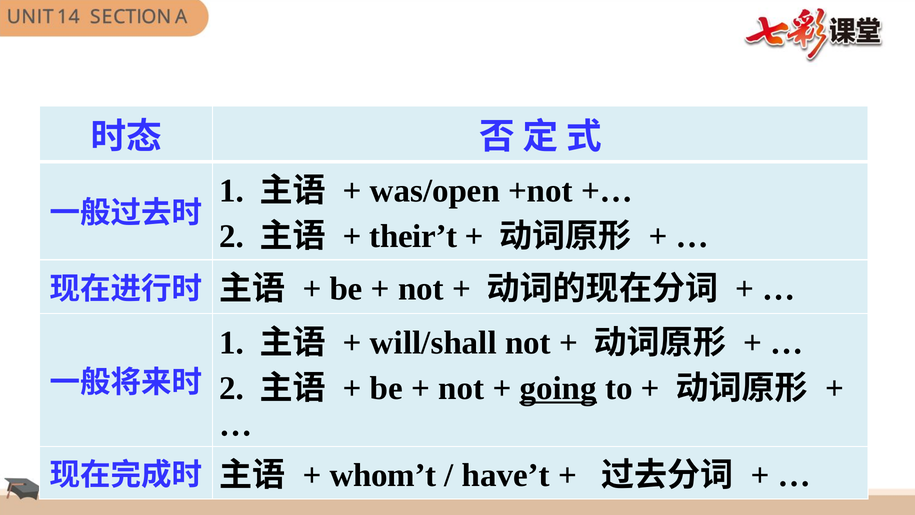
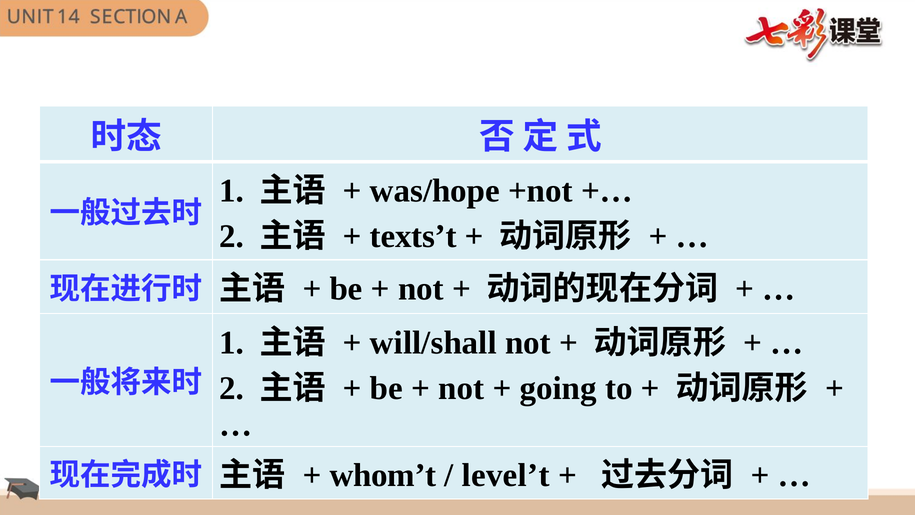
was/open: was/open -> was/hope
their’t: their’t -> texts’t
going underline: present -> none
have’t: have’t -> level’t
